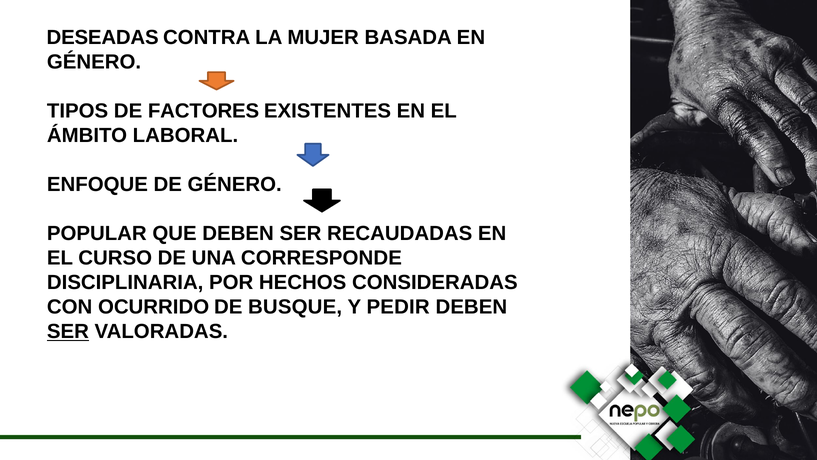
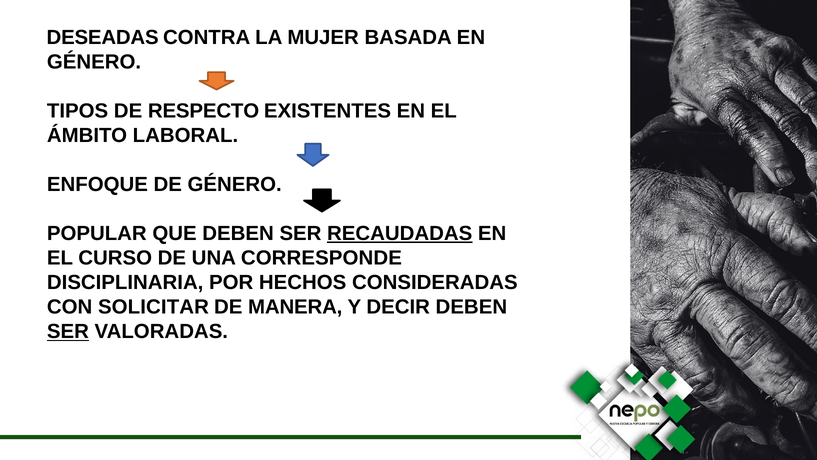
FACTORES: FACTORES -> RESPECTO
RECAUDADAS underline: none -> present
OCURRIDO: OCURRIDO -> SOLICITAR
BUSQUE: BUSQUE -> MANERA
PEDIR: PEDIR -> DECIR
